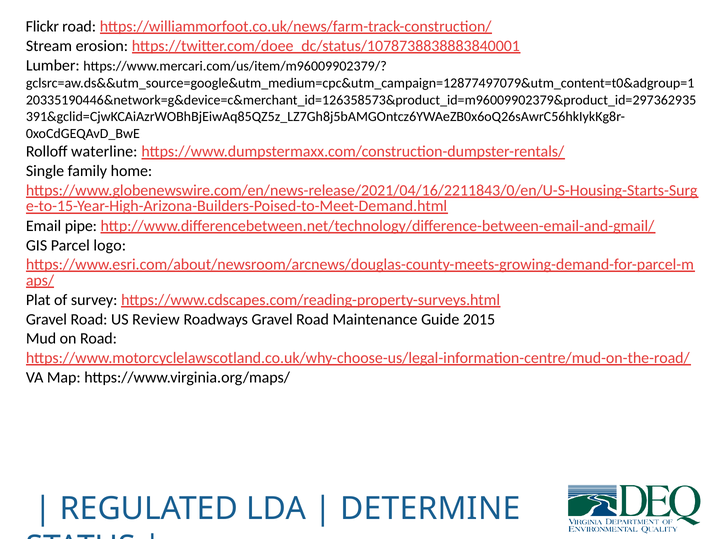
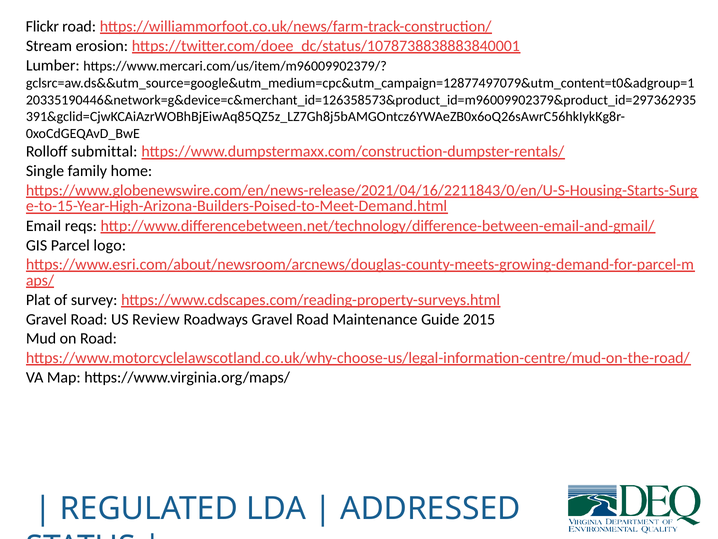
waterline: waterline -> submittal
pipe: pipe -> reqs
DETERMINE: DETERMINE -> ADDRESSED
